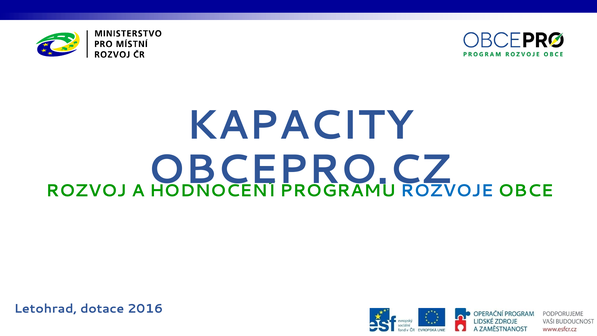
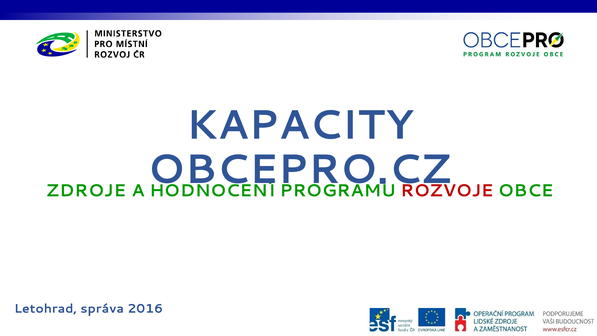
ROZVOJ: ROZVOJ -> ZDROJE
ROZVOJE colour: blue -> red
dotace: dotace -> správa
